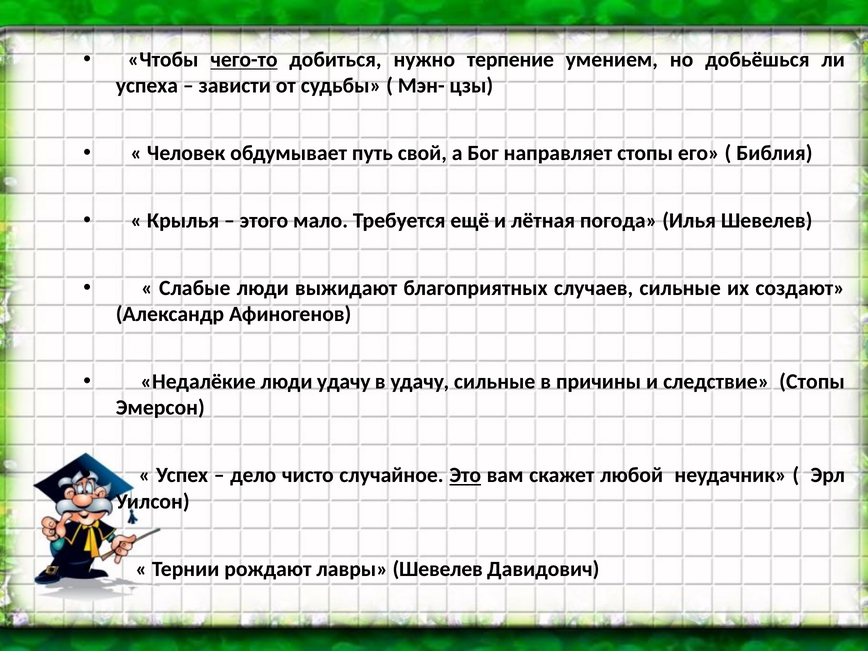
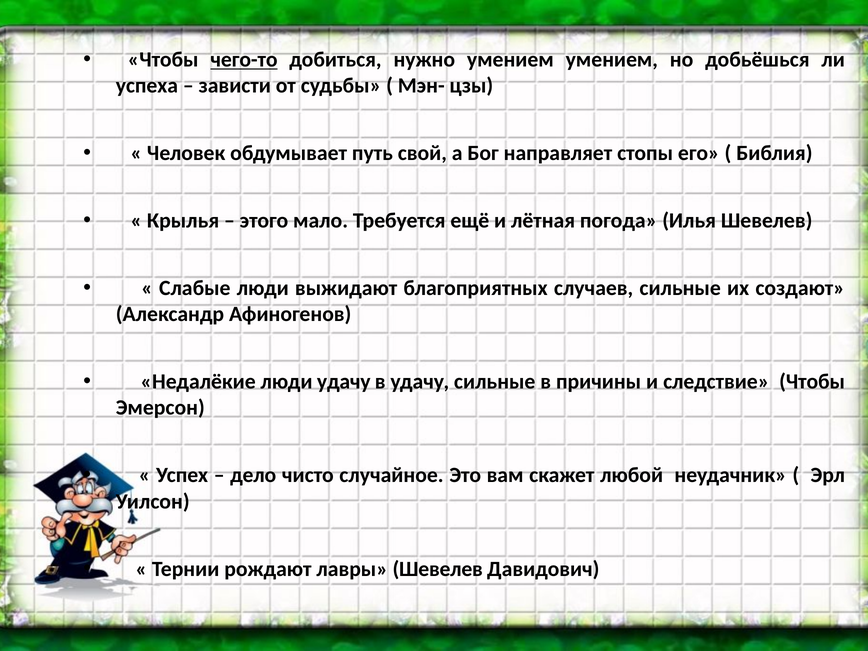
нужно терпение: терпение -> умением
следствие Стопы: Стопы -> Чтобы
Это underline: present -> none
